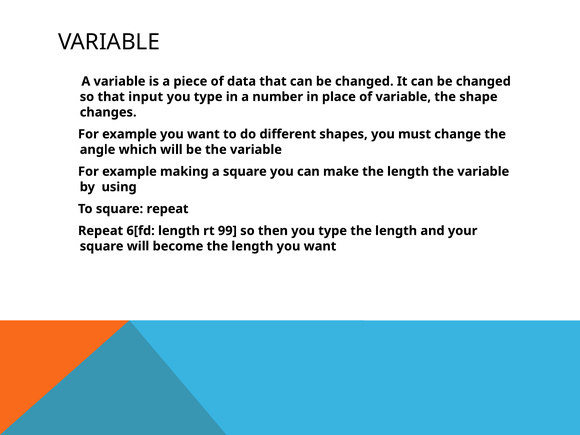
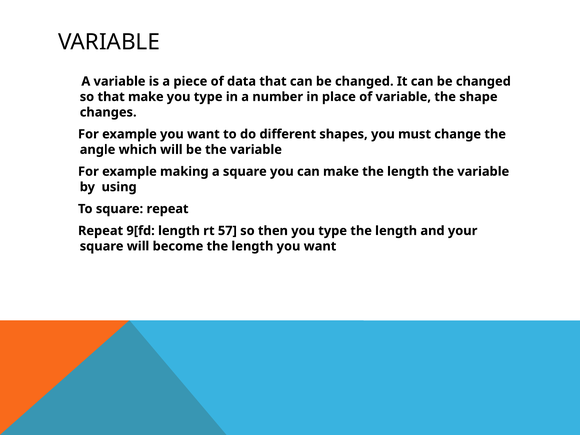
that input: input -> make
6[fd: 6[fd -> 9[fd
99: 99 -> 57
